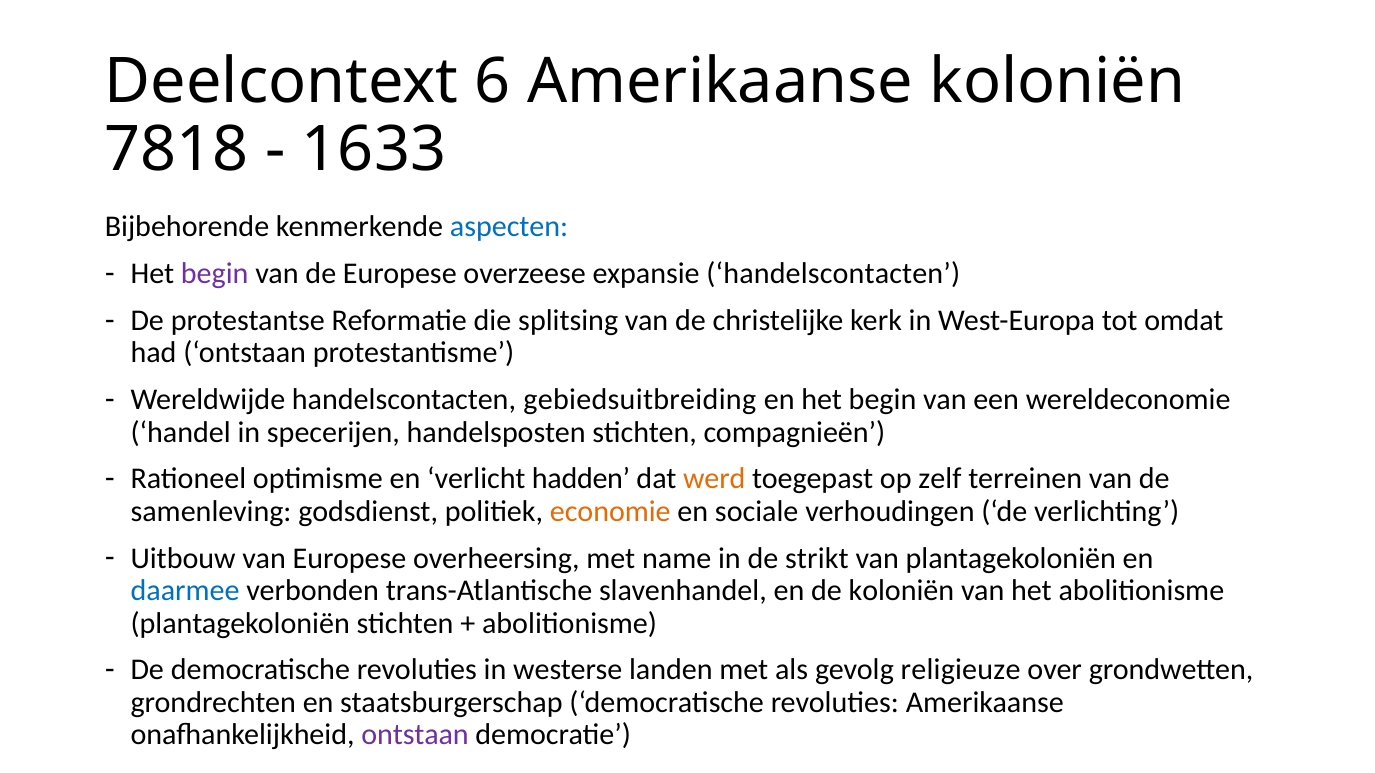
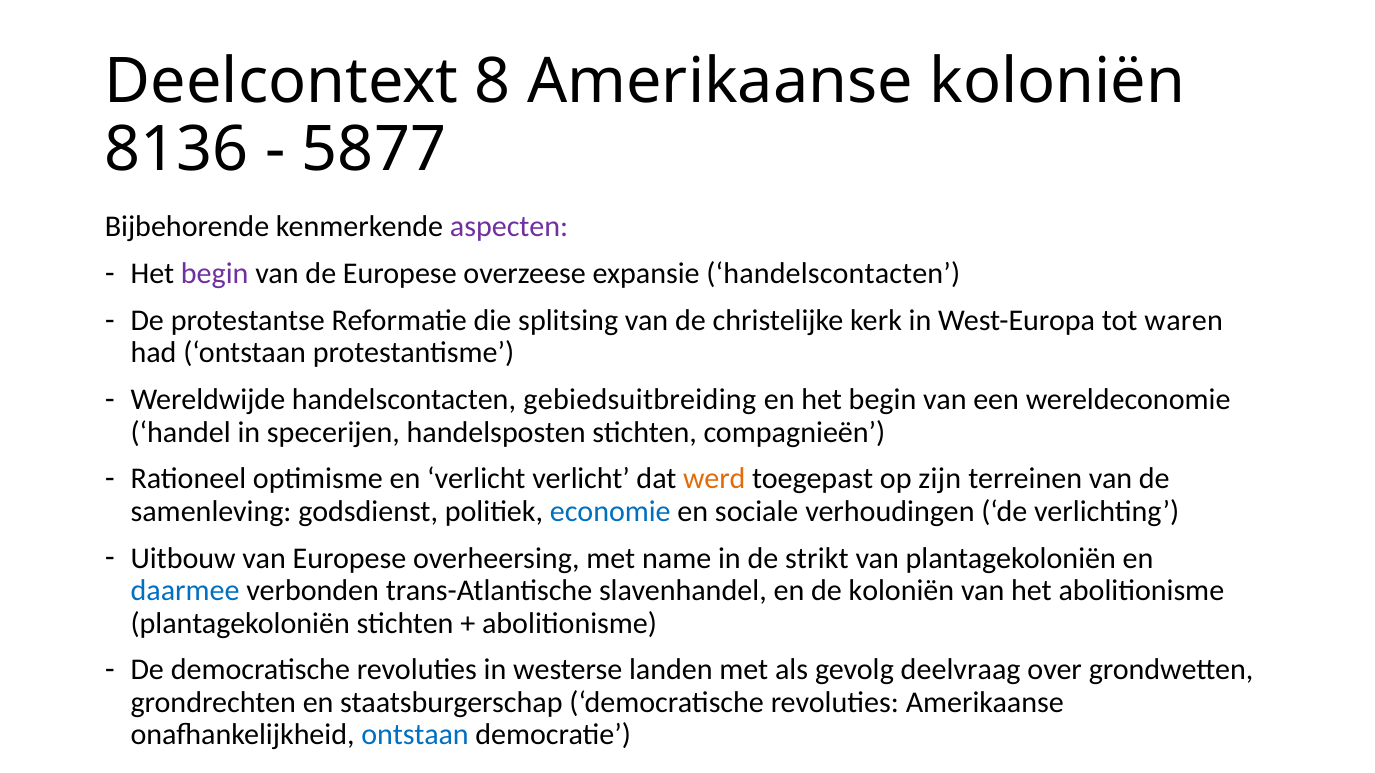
6: 6 -> 8
7818: 7818 -> 8136
1633: 1633 -> 5877
aspecten colour: blue -> purple
omdat: omdat -> waren
verlicht hadden: hadden -> verlicht
zelf: zelf -> zijn
economie colour: orange -> blue
religieuze: religieuze -> deelvraag
ontstaan at (415, 735) colour: purple -> blue
